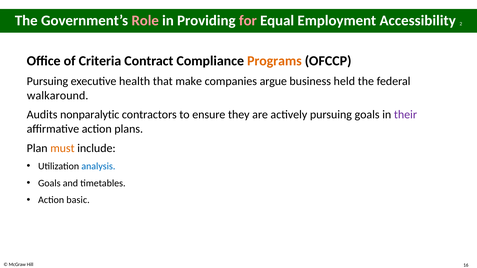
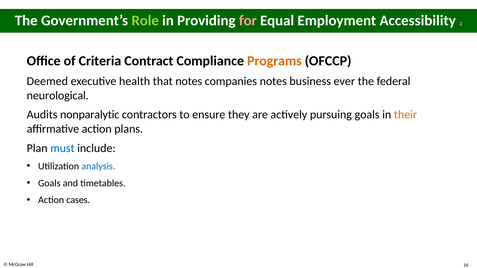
Role colour: pink -> light green
Pursuing at (47, 81): Pursuing -> Deemed
that make: make -> notes
companies argue: argue -> notes
held: held -> ever
walkaround: walkaround -> neurological
their colour: purple -> orange
must colour: orange -> blue
basic: basic -> cases
